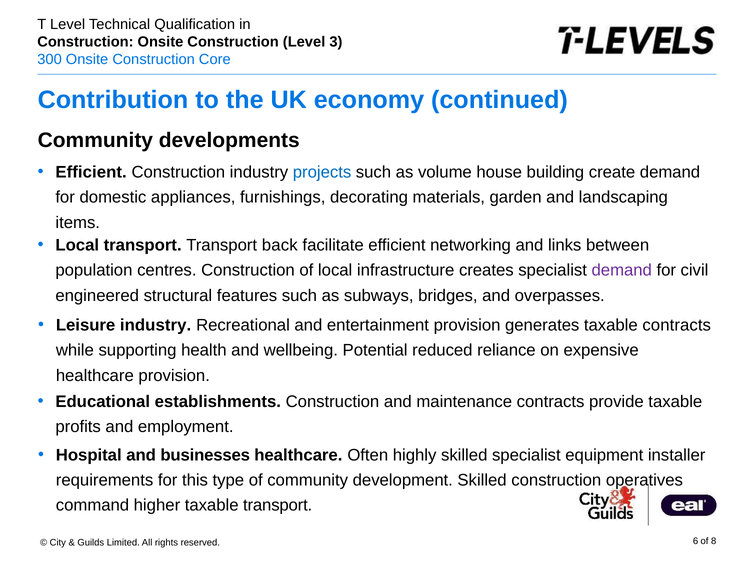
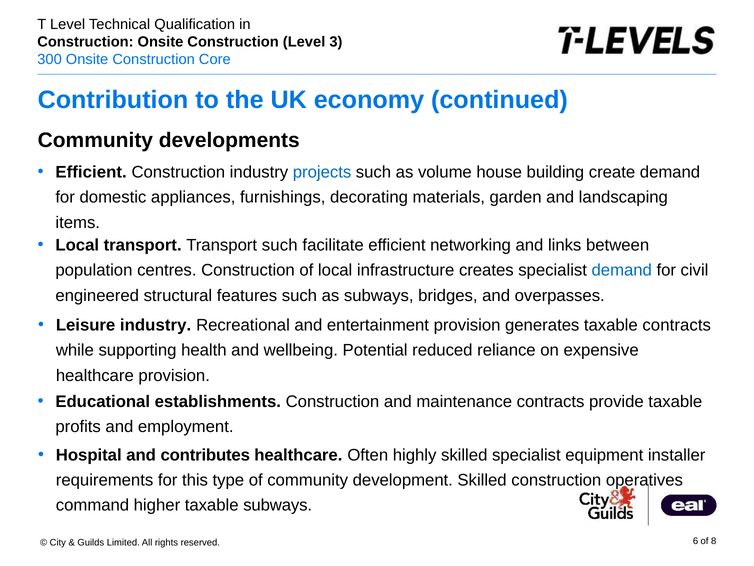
Transport back: back -> such
demand at (622, 270) colour: purple -> blue
businesses: businesses -> contributes
taxable transport: transport -> subways
